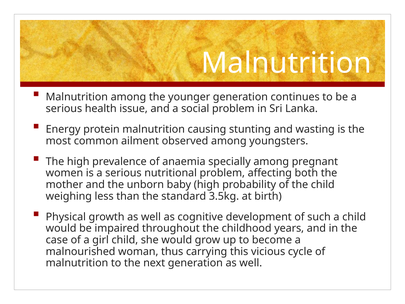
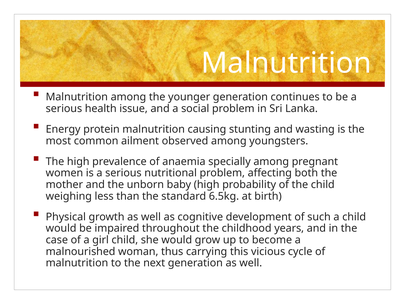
3.5kg: 3.5kg -> 6.5kg
